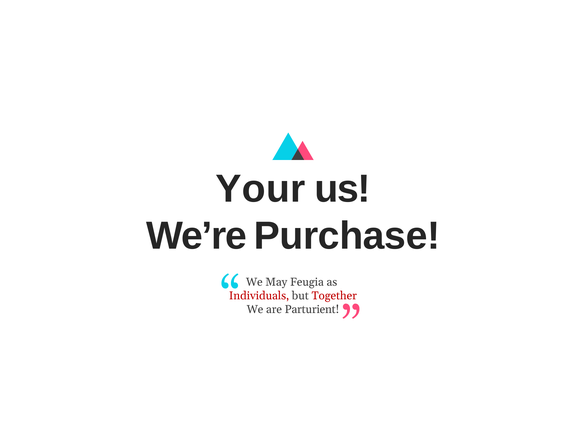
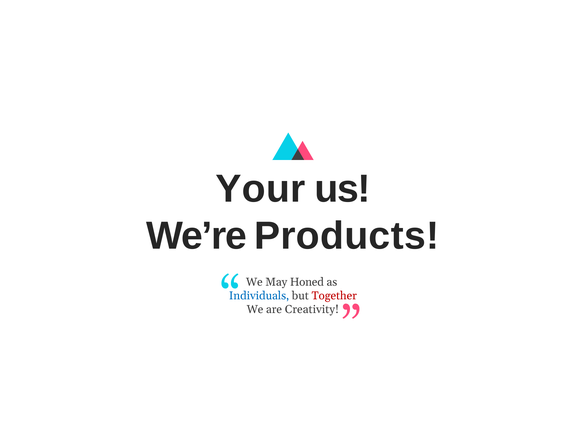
Purchase: Purchase -> Products
Feugia: Feugia -> Honed
Individuals colour: red -> blue
Parturient: Parturient -> Creativity
